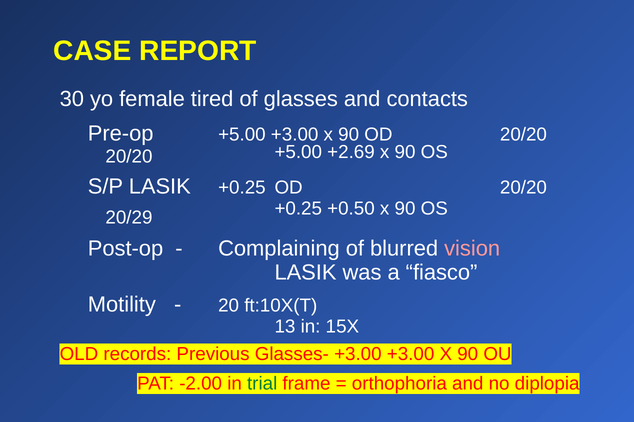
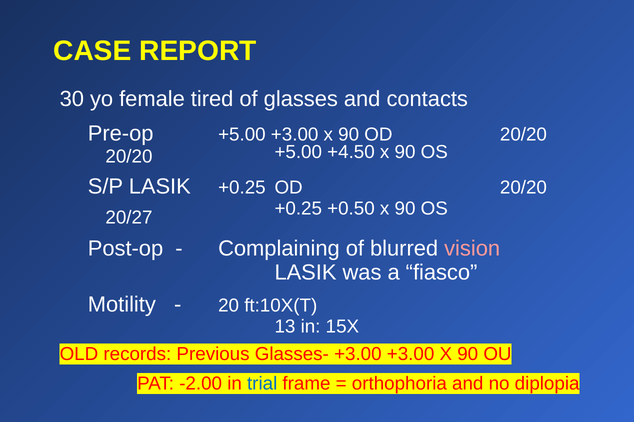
+2.69: +2.69 -> +4.50
20/29: 20/29 -> 20/27
trial colour: green -> blue
